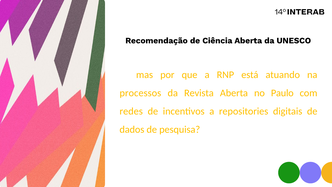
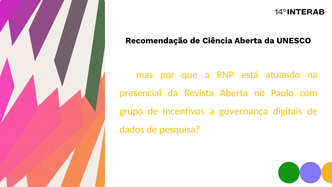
processos: processos -> presencial
redes: redes -> grupo
repositories: repositories -> governança
